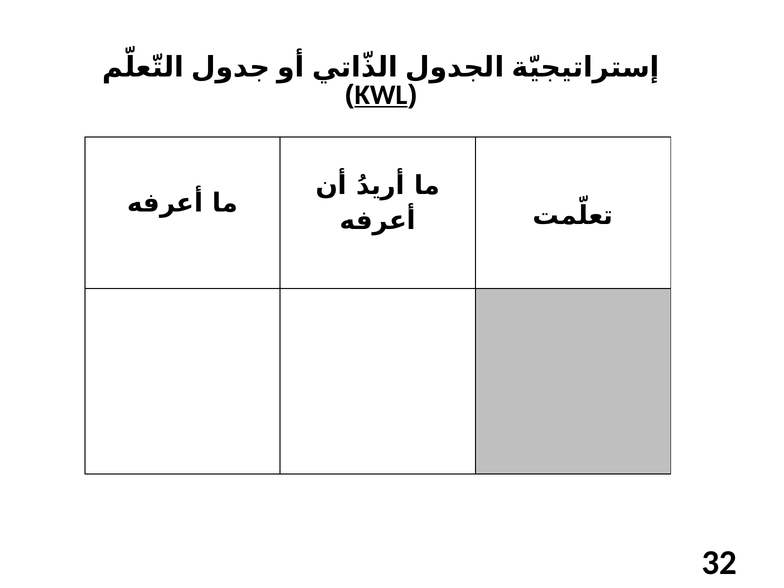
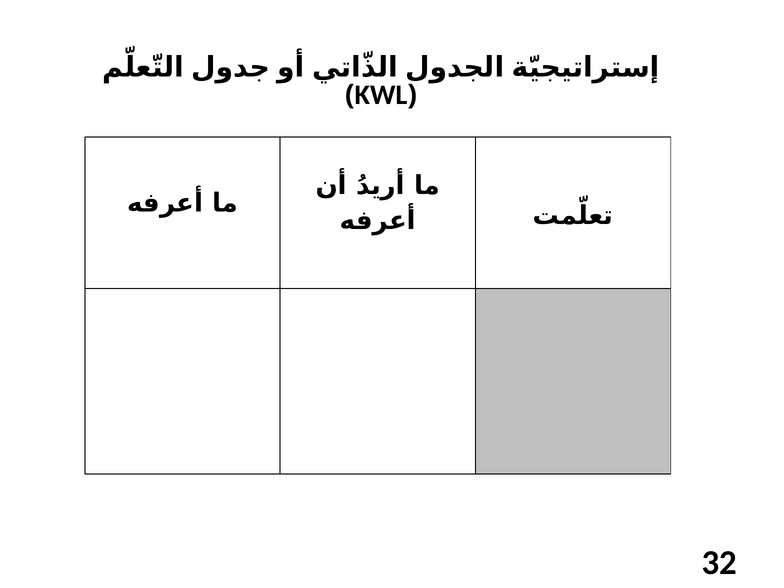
KWL underline: present -> none
